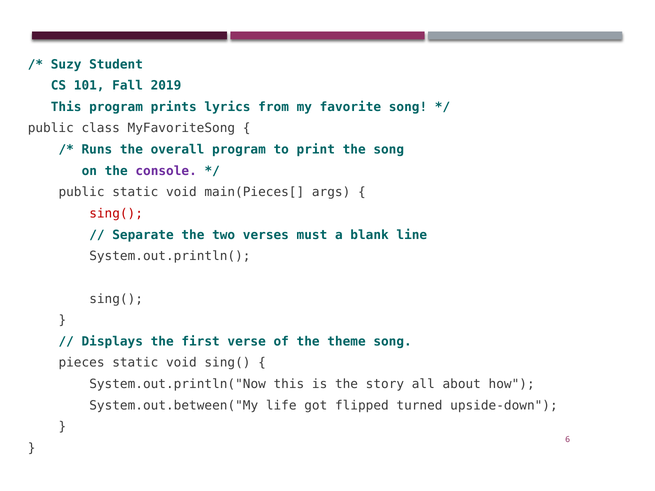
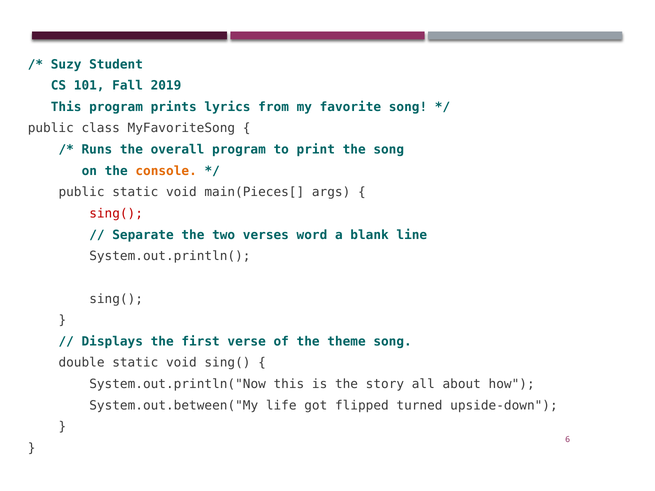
console colour: purple -> orange
must: must -> word
pieces: pieces -> double
